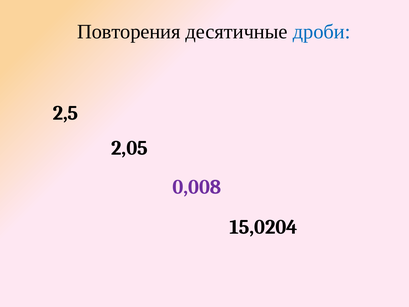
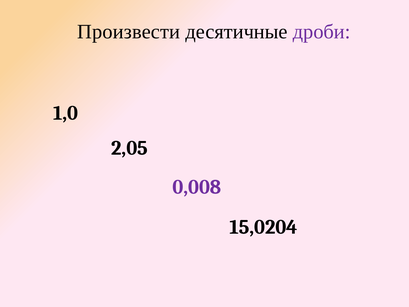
Повторения: Повторения -> Произвести
дроби colour: blue -> purple
2,5: 2,5 -> 1,0
